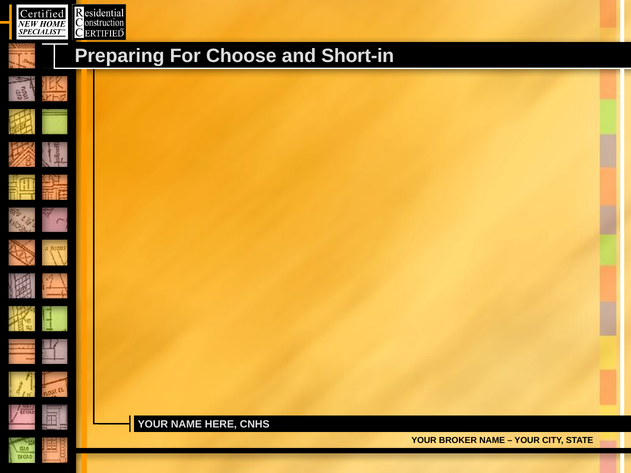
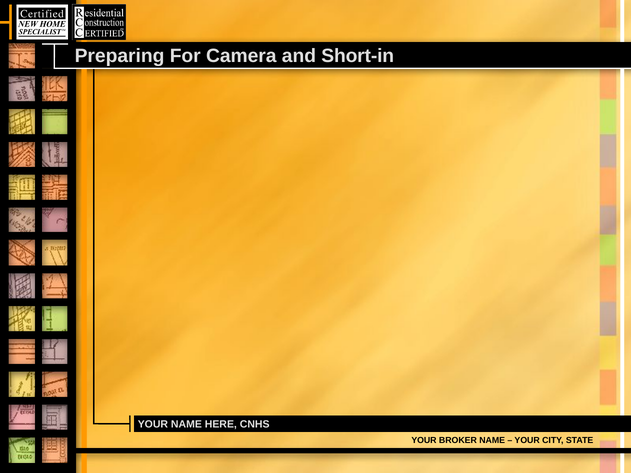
Choose: Choose -> Camera
